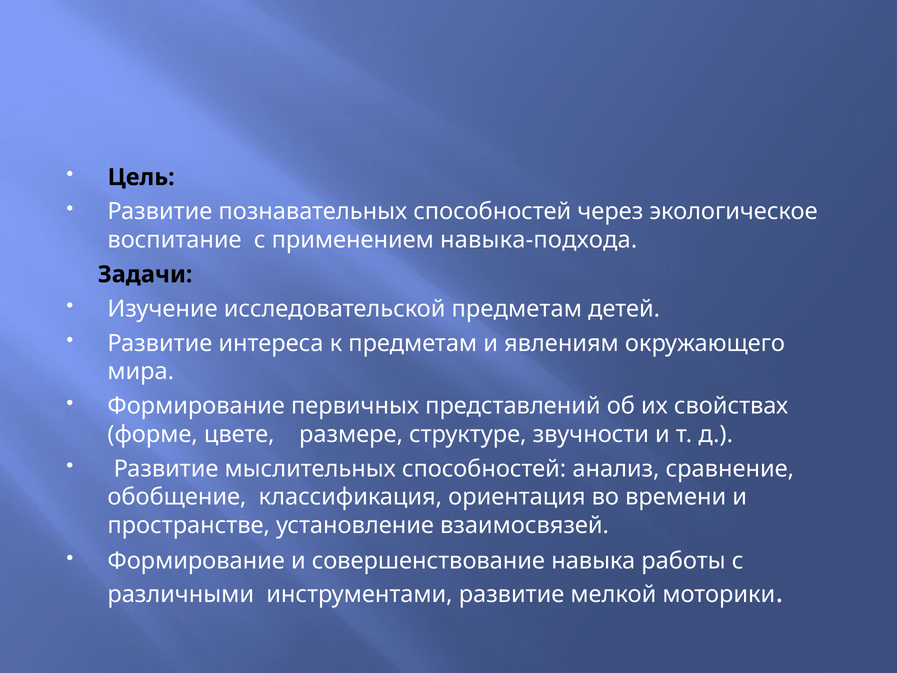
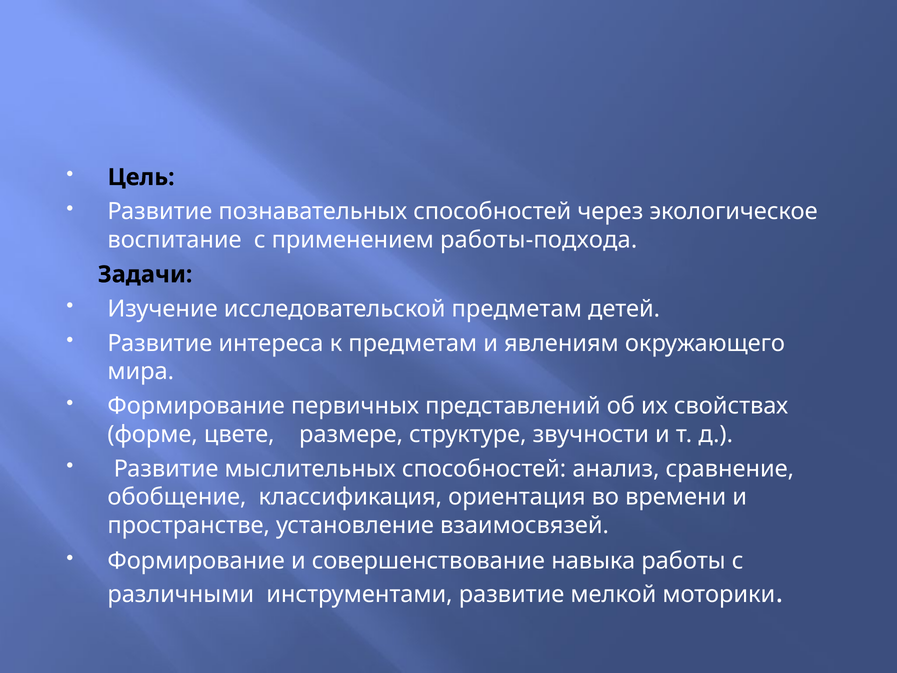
навыка-подхода: навыка-подхода -> работы-подхода
